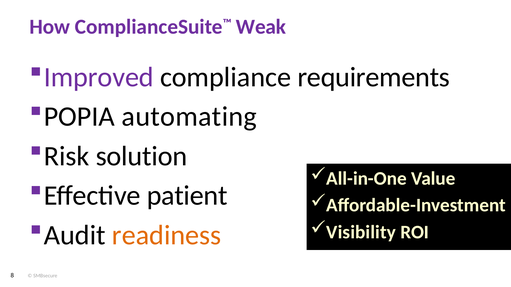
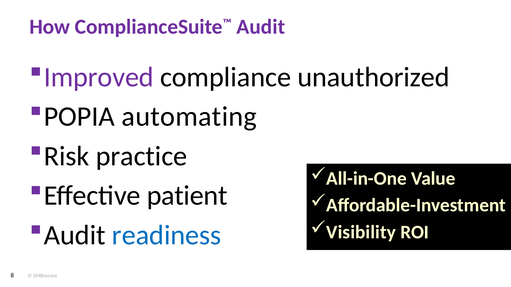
ComplianceSuite™ Weak: Weak -> Audit
requirements: requirements -> unauthorized
solution: solution -> practice
readiness colour: orange -> blue
